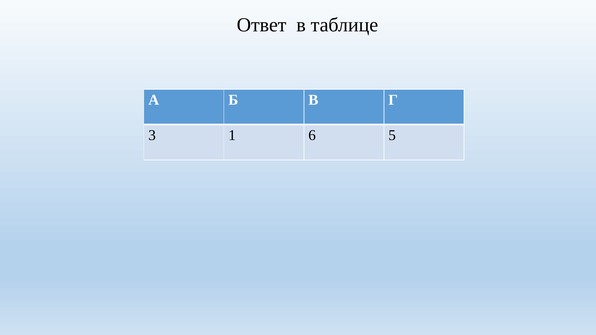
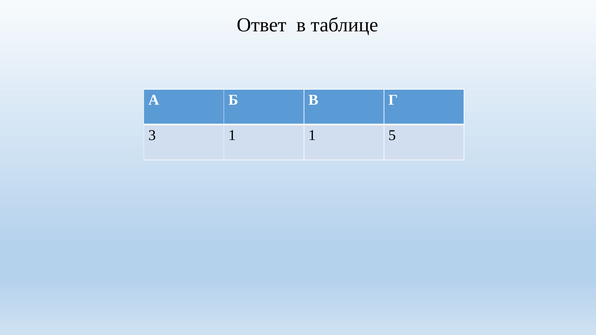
1 6: 6 -> 1
